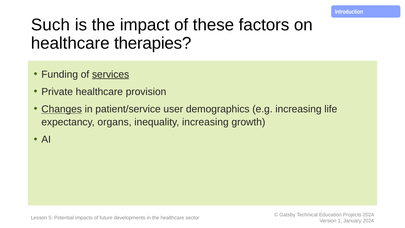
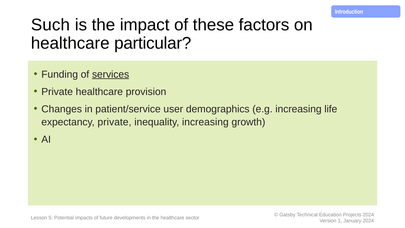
therapies: therapies -> particular
Changes underline: present -> none
expectancy organs: organs -> private
